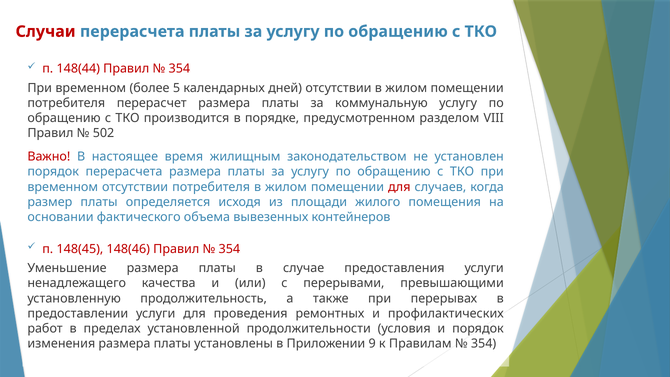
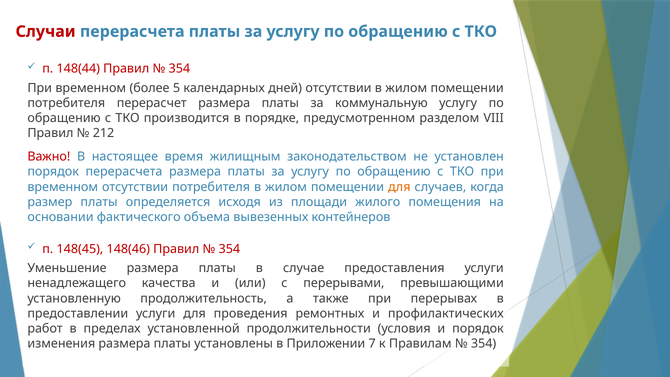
502: 502 -> 212
для at (399, 187) colour: red -> orange
9: 9 -> 7
